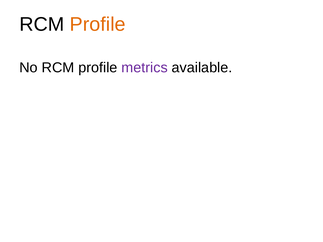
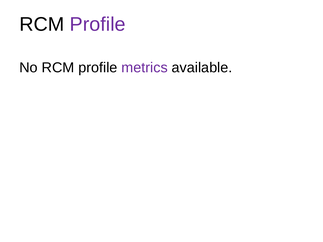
Profile at (98, 25) colour: orange -> purple
